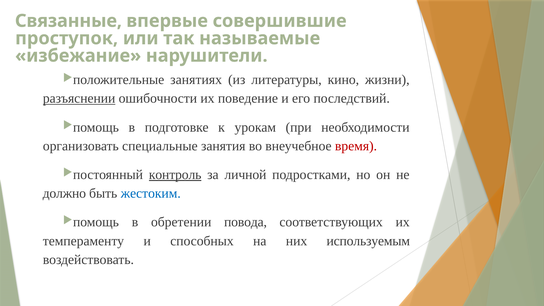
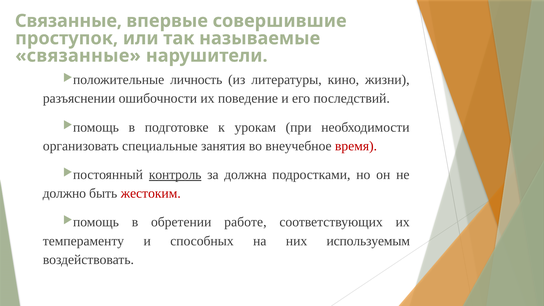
избежание at (78, 56): избежание -> связанные
занятиях: занятиях -> личность
разъяснении underline: present -> none
личной: личной -> должна
жестоким colour: blue -> red
повода: повода -> работе
